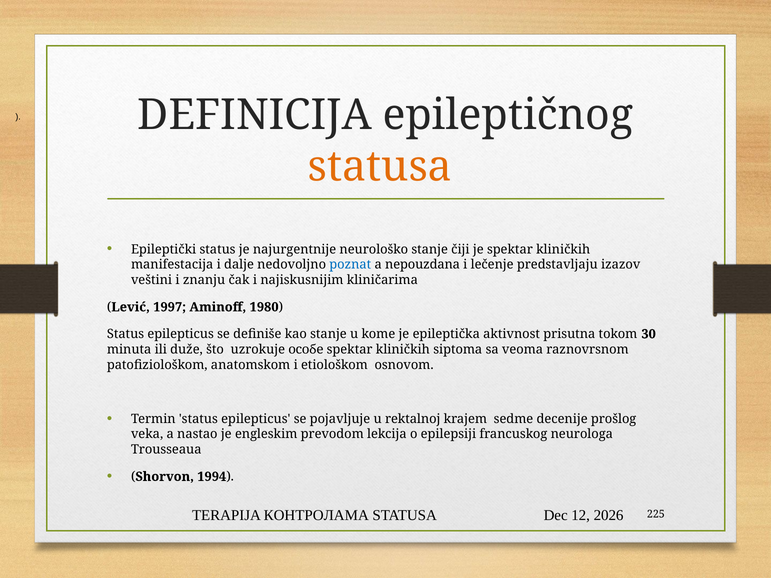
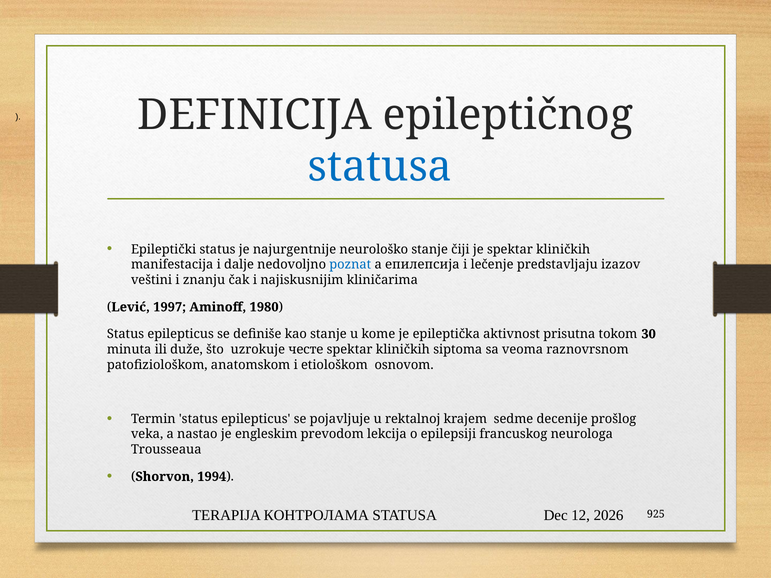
statusa at (380, 167) colour: orange -> blue
nepouzdana: nepouzdana -> епилепсиjа
особе: особе -> честе
225: 225 -> 925
